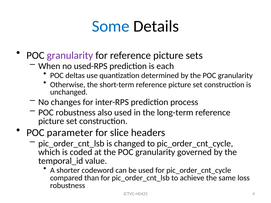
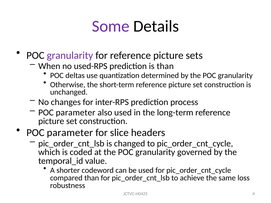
Some colour: blue -> purple
is each: each -> than
robustness at (76, 113): robustness -> parameter
